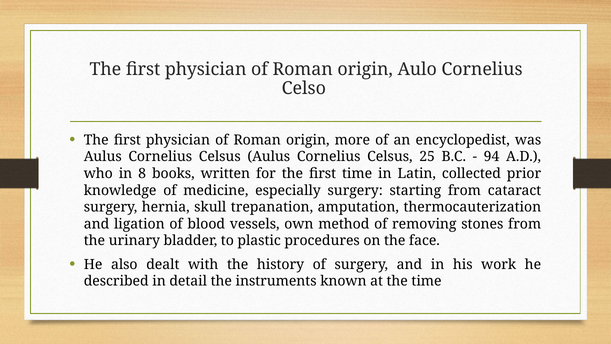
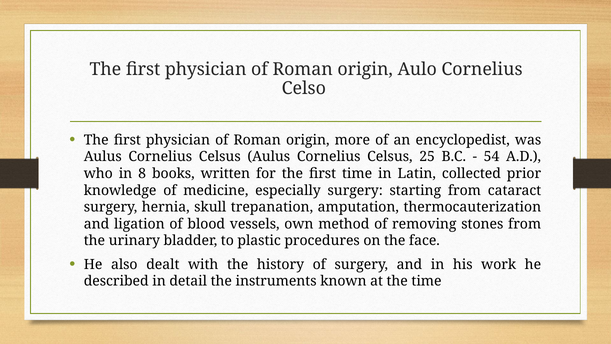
94: 94 -> 54
